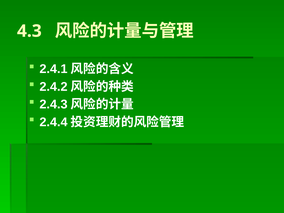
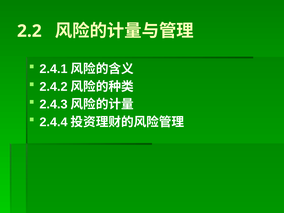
4.3: 4.3 -> 2.2
